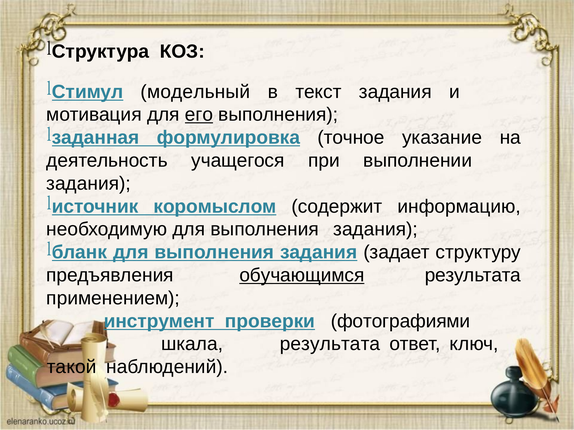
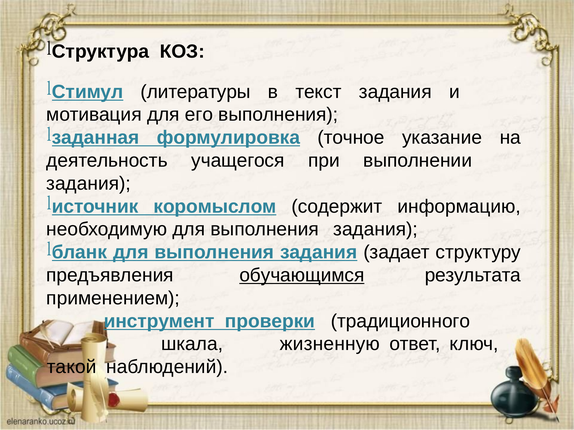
модельный: модельный -> литературы
его underline: present -> none
фотографиями: фотографиями -> традиционного
шкала результата: результата -> жизненную
